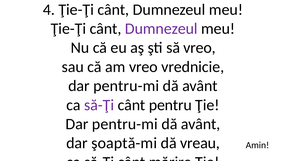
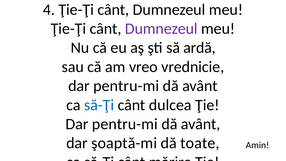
să vreo: vreo -> ardă
să-Ţi at (99, 105) colour: purple -> blue
pentru: pentru -> dulcea
vreau: vreau -> toate
